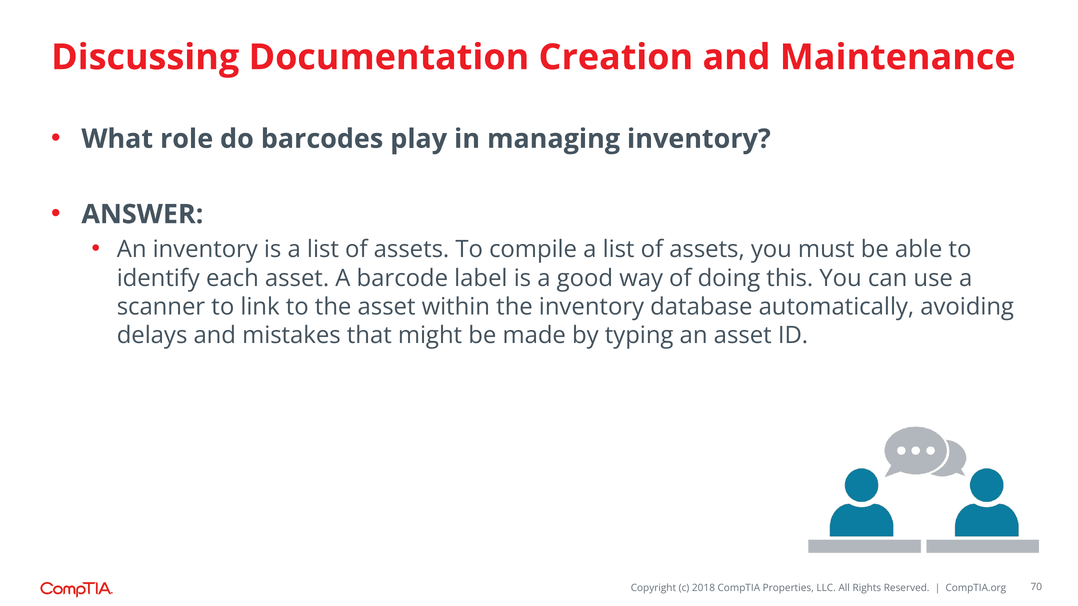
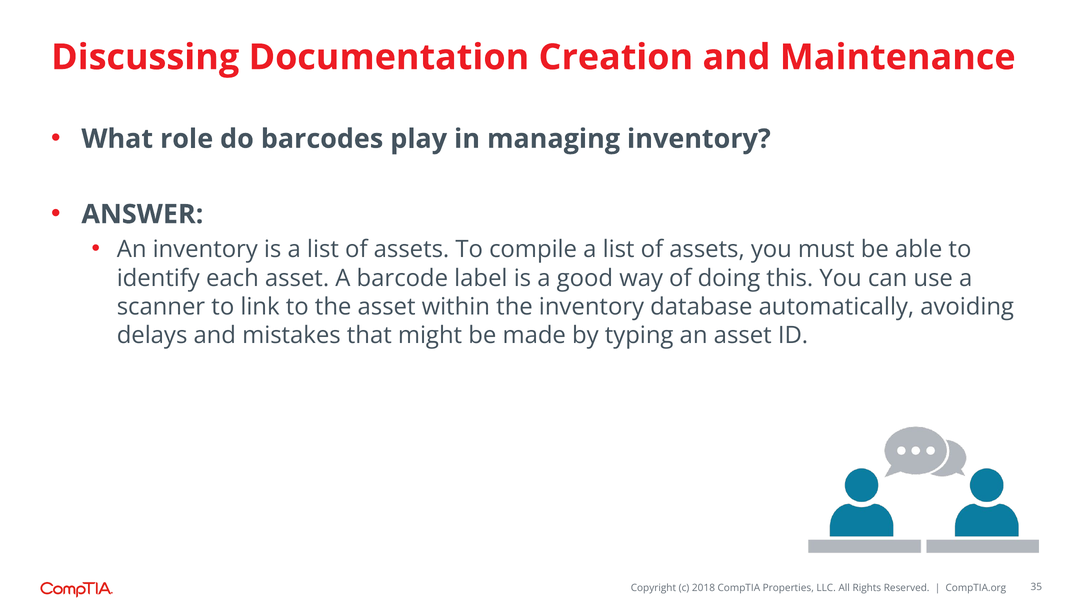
70: 70 -> 35
